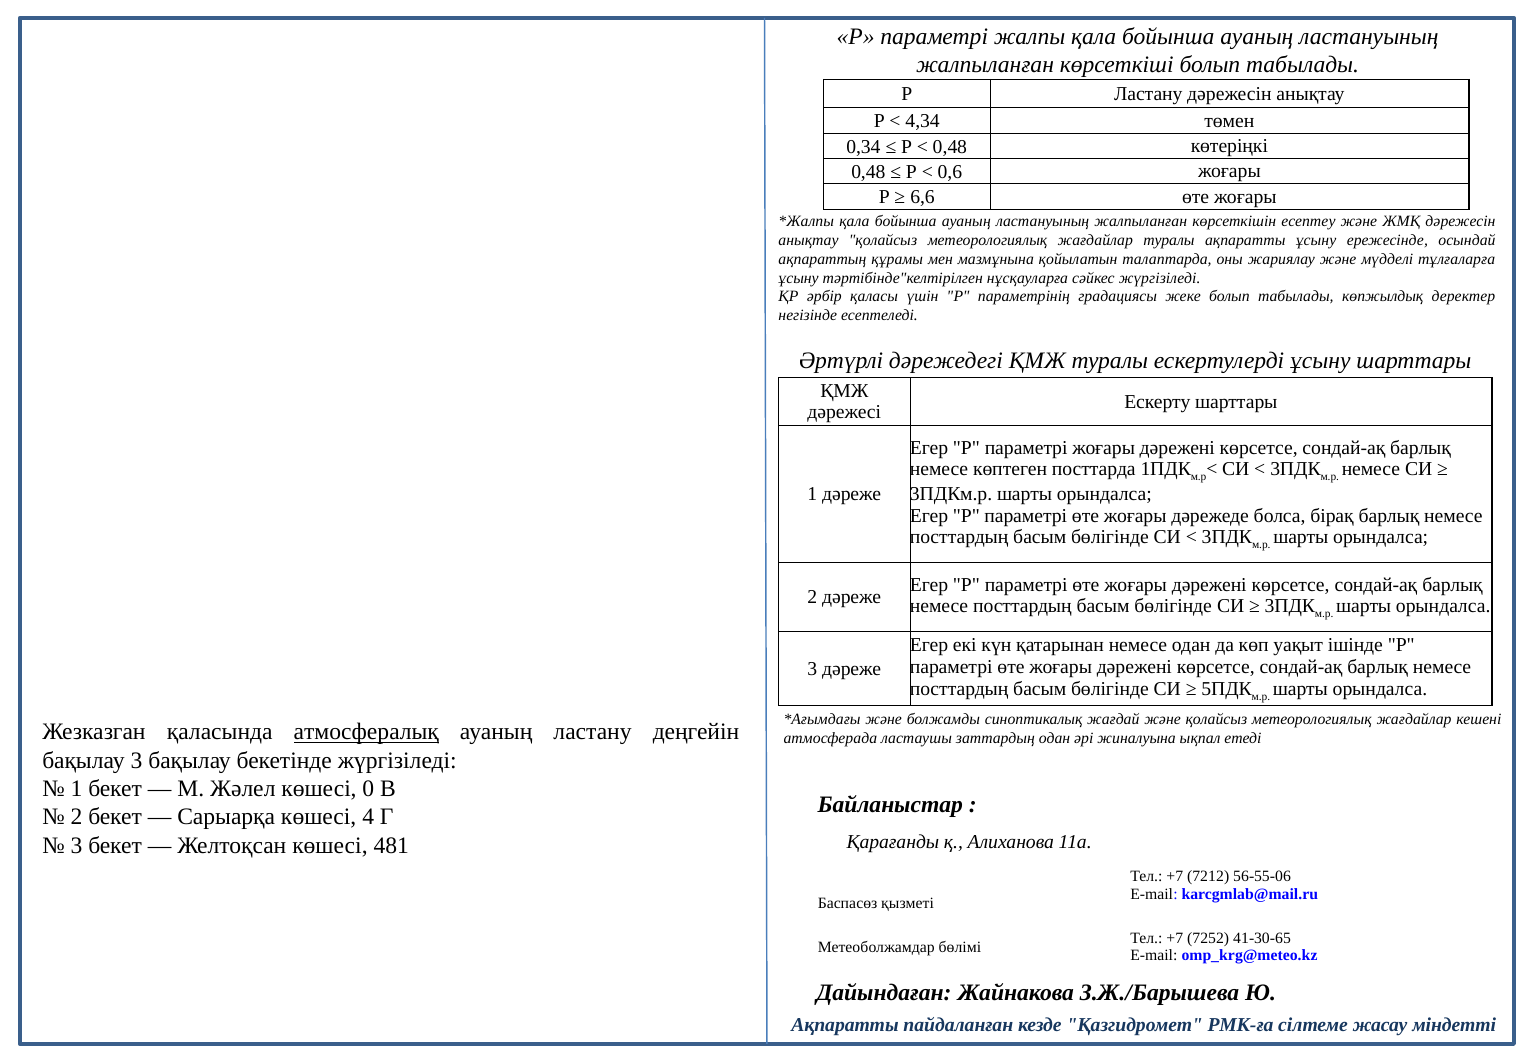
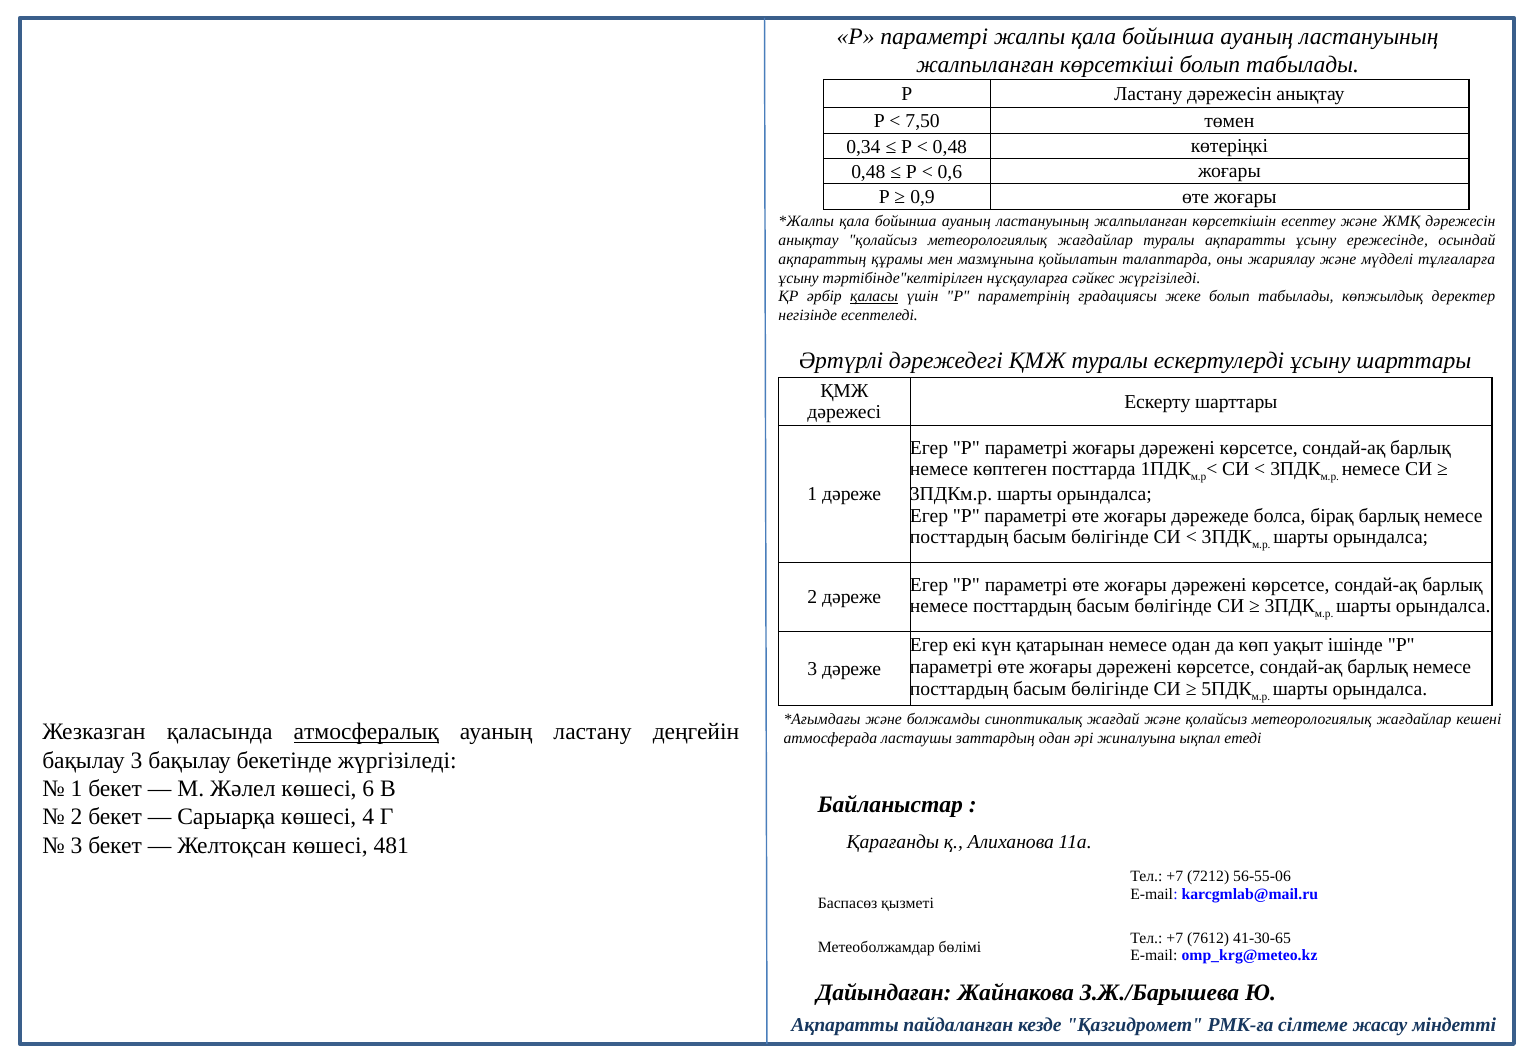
4,34: 4,34 -> 7,50
6,6: 6,6 -> 0,9
қаласы underline: none -> present
0: 0 -> 6
7252: 7252 -> 7612
